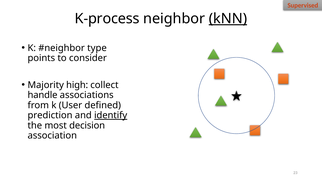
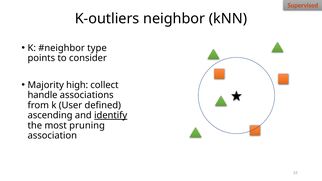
K-process: K-process -> K-outliers
kNN underline: present -> none
prediction: prediction -> ascending
decision: decision -> pruning
